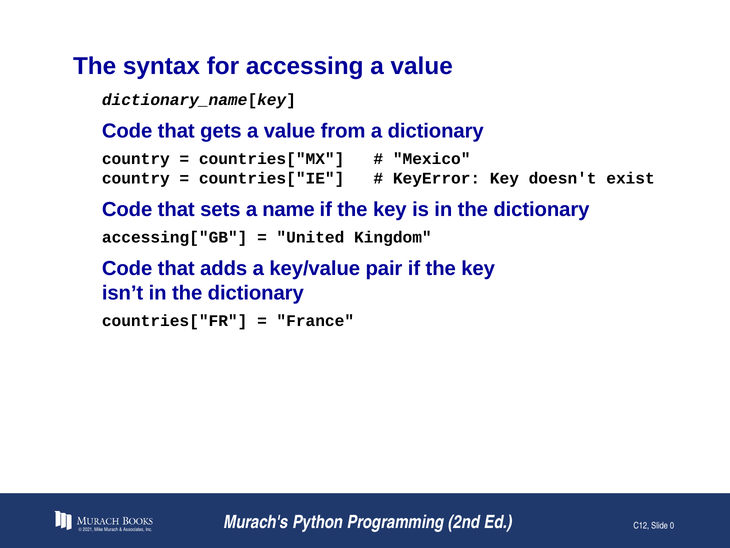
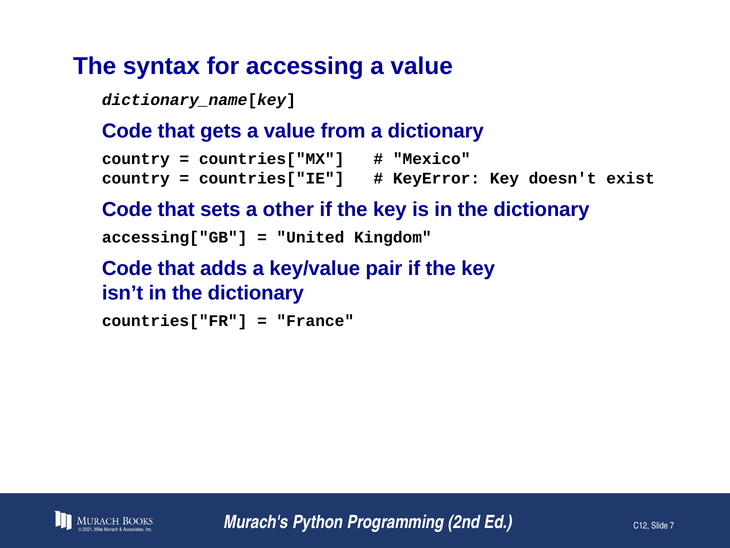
name: name -> other
0: 0 -> 7
